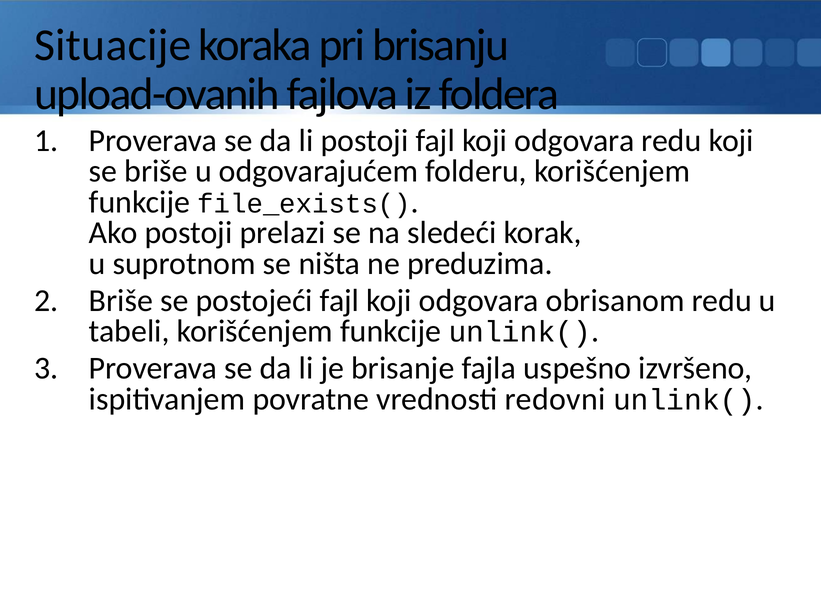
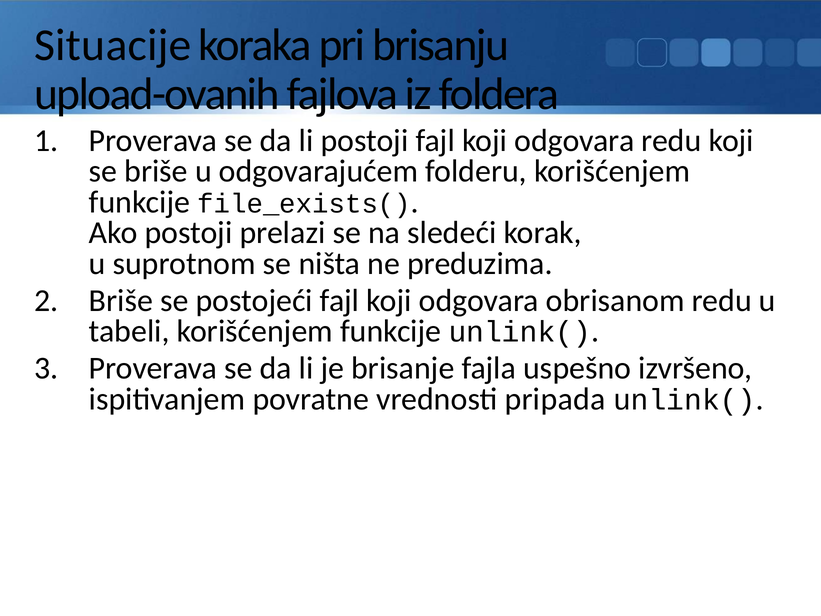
redovni: redovni -> pripada
